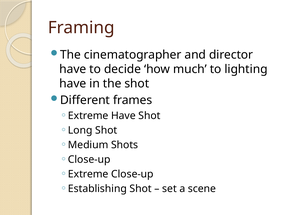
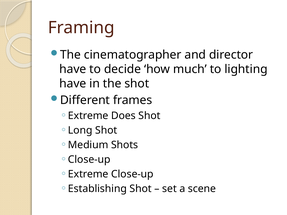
Extreme Have: Have -> Does
